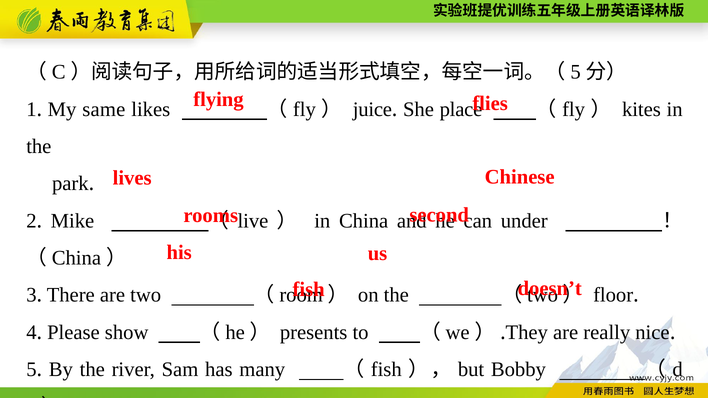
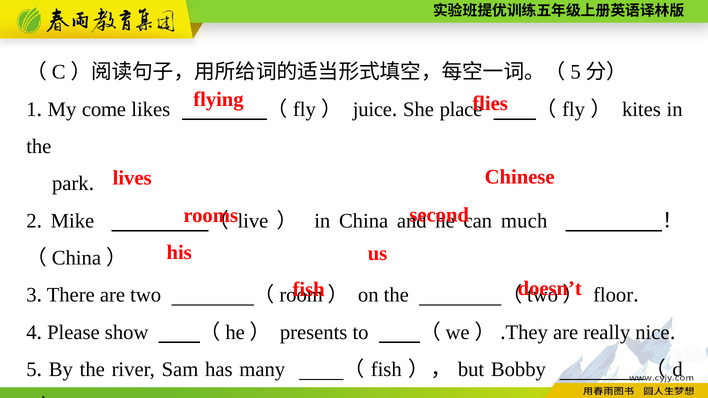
same: same -> come
under: under -> much
